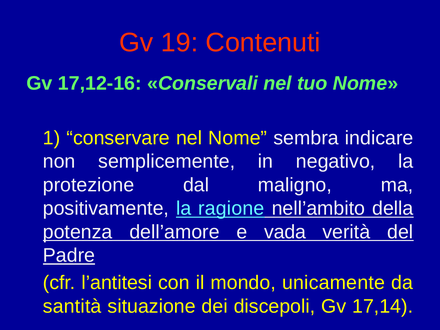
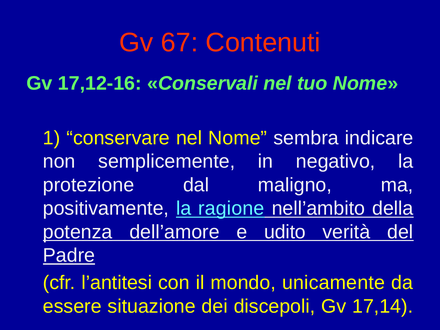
19: 19 -> 67
vada: vada -> udito
santità: santità -> essere
